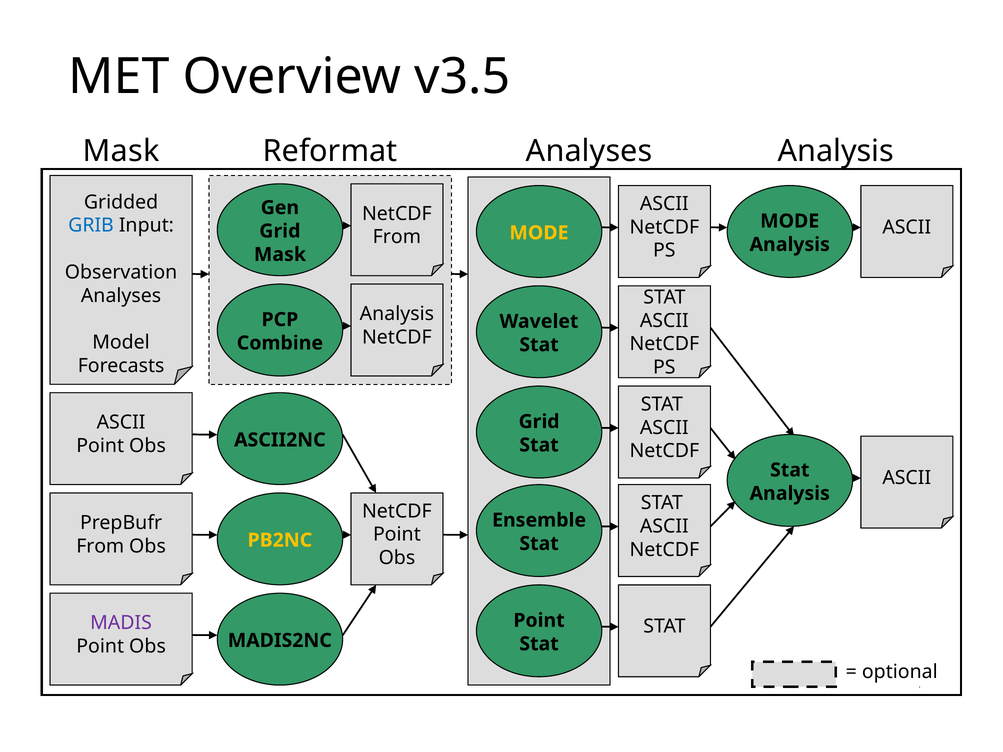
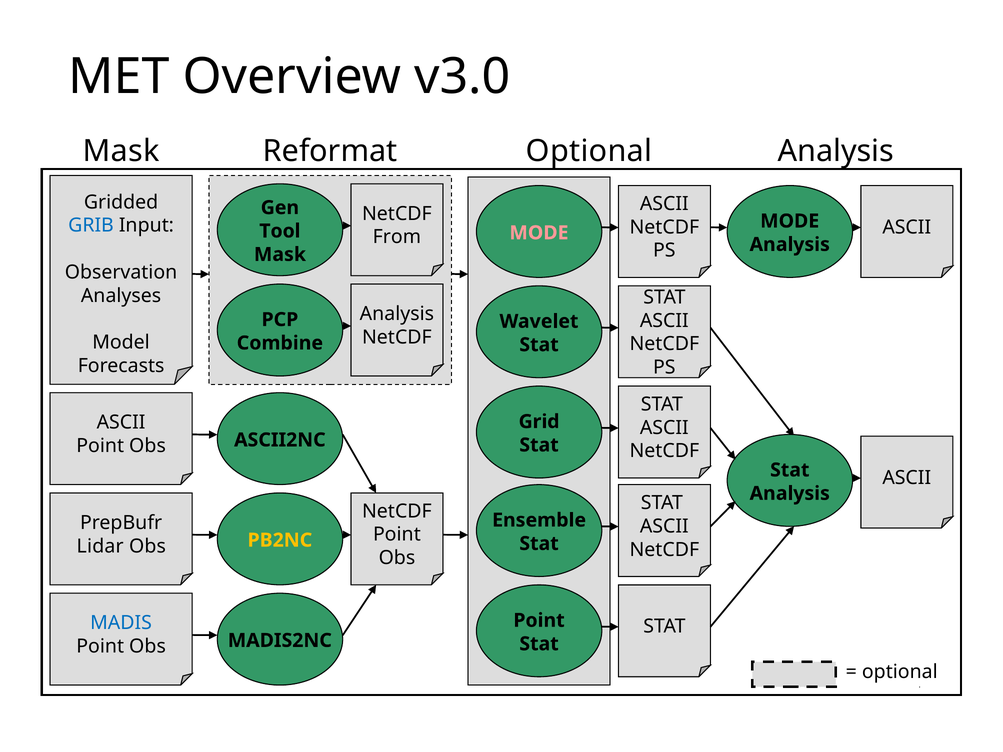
v3.5: v3.5 -> v3.0
Reformat Analyses: Analyses -> Optional
Grid at (280, 231): Grid -> Tool
MODE at (539, 233) colour: yellow -> pink
From at (100, 546): From -> Lidar
MADIS colour: purple -> blue
